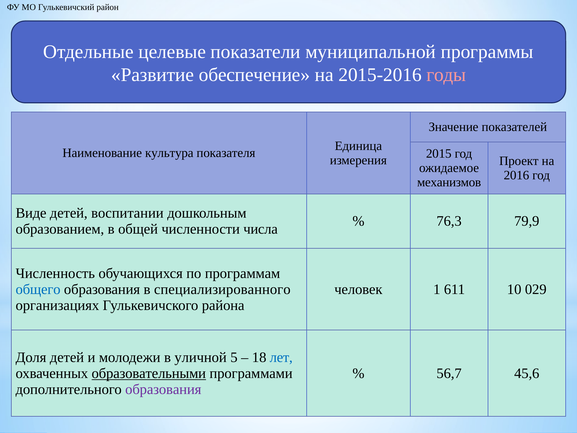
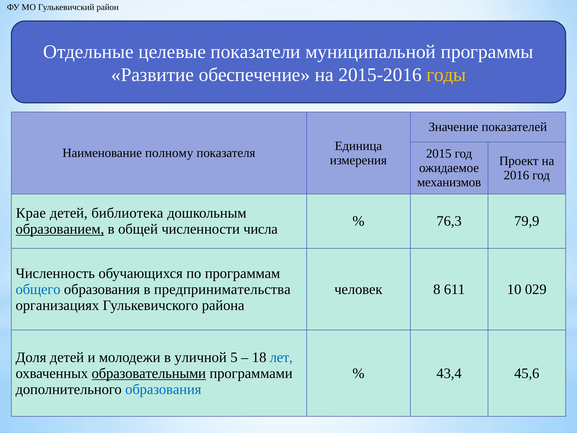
годы colour: pink -> yellow
культура: культура -> полному
Виде: Виде -> Крае
воспитании: воспитании -> библиотека
образованием underline: none -> present
специализированного: специализированного -> предпринимательства
1: 1 -> 8
56,7: 56,7 -> 43,4
образования at (163, 389) colour: purple -> blue
